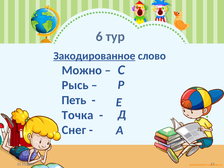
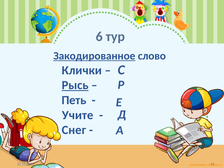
Можно: Можно -> Клички
Рысь underline: none -> present
Точка: Точка -> Учите
